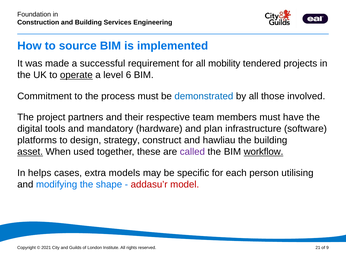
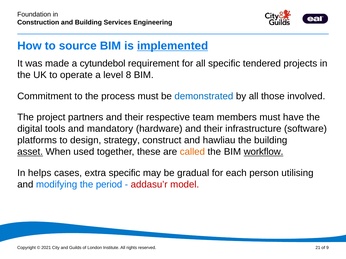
implemented underline: none -> present
successful: successful -> cytundebol
all mobility: mobility -> specific
operate underline: present -> none
6: 6 -> 8
hardware and plan: plan -> their
called colour: purple -> orange
extra models: models -> specific
specific: specific -> gradual
shape: shape -> period
